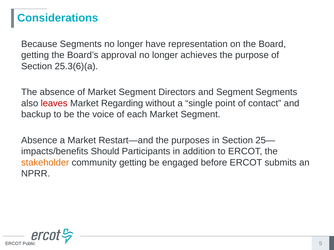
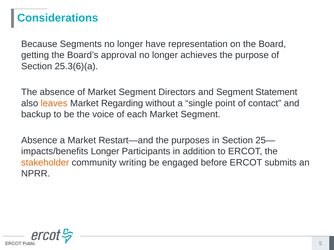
Segment Segments: Segments -> Statement
leaves colour: red -> orange
Should at (105, 152): Should -> Longer
community getting: getting -> writing
